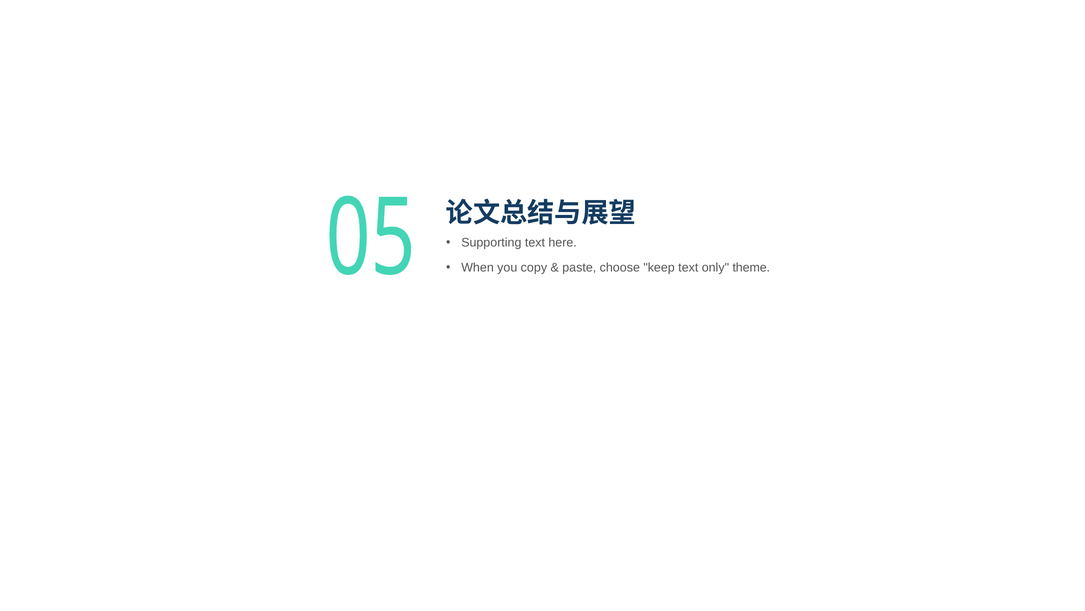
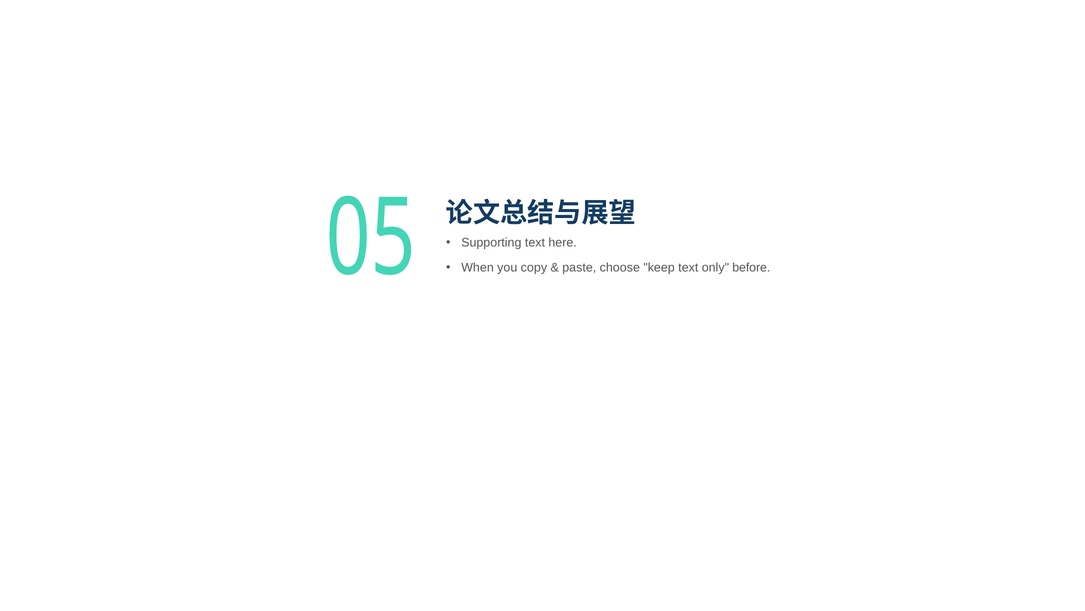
theme: theme -> before
